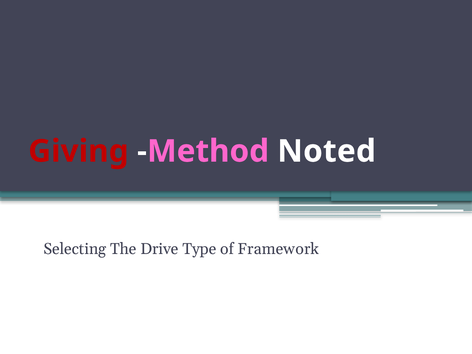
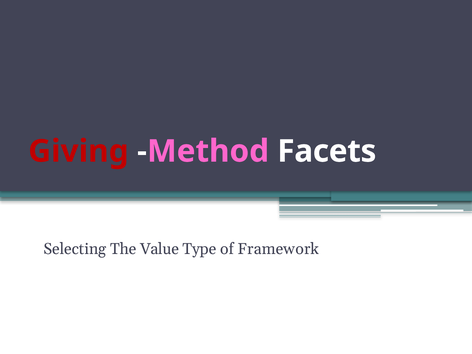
Noted: Noted -> Facets
Drive: Drive -> Value
